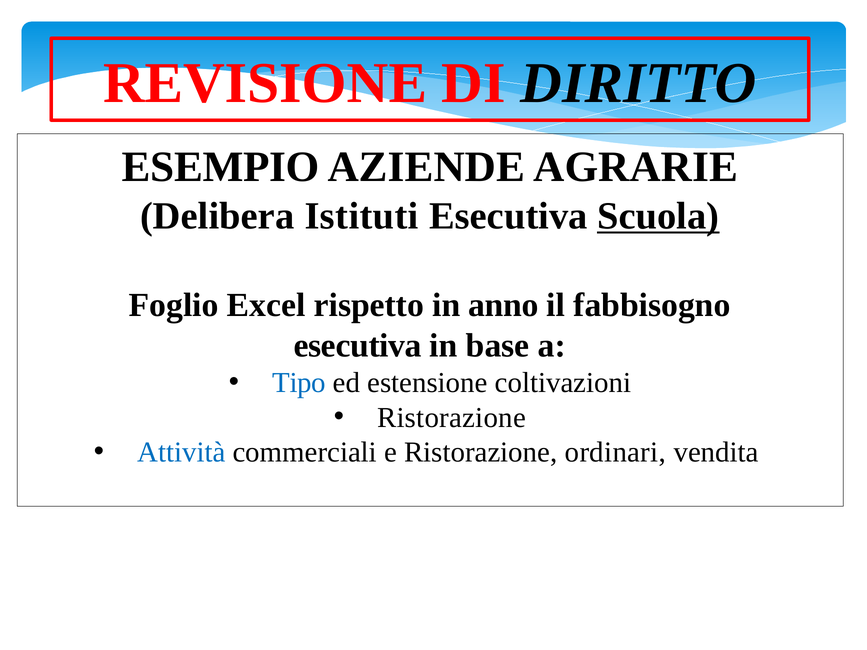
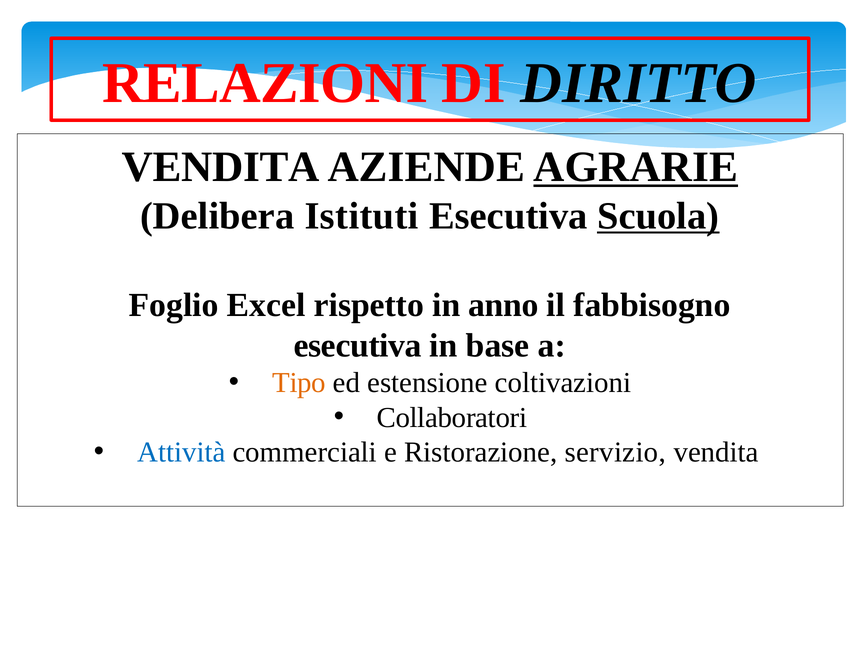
REVISIONE: REVISIONE -> RELAZIONI
ESEMPIO at (221, 167): ESEMPIO -> VENDITA
AGRARIE underline: none -> present
Tipo colour: blue -> orange
Ristorazione at (452, 418): Ristorazione -> Collaboratori
ordinari: ordinari -> servizio
